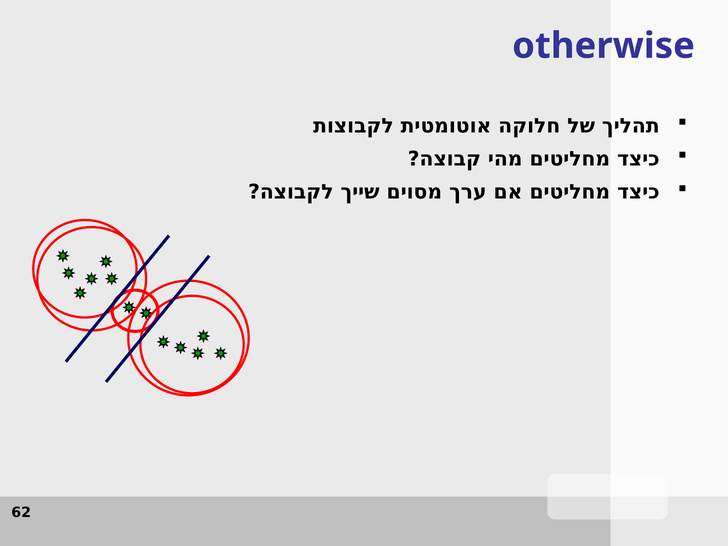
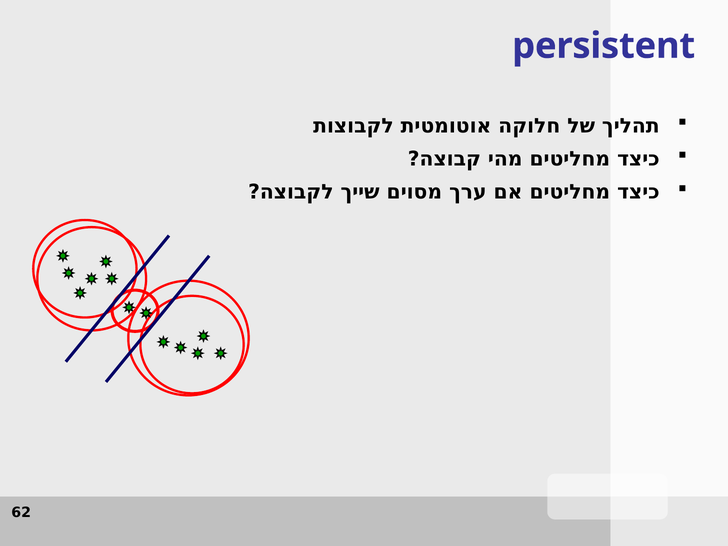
otherwise: otherwise -> persistent
